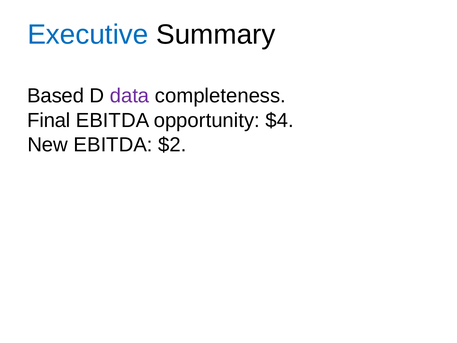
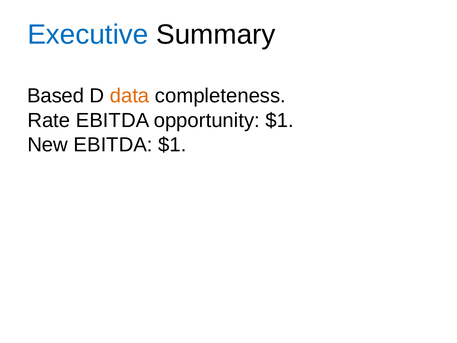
data colour: purple -> orange
Final: Final -> Rate
opportunity $4: $4 -> $1
EBITDA $2: $2 -> $1
